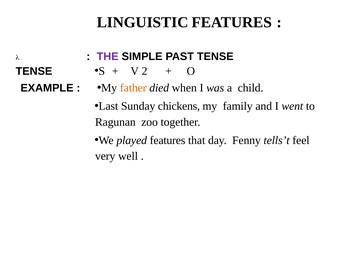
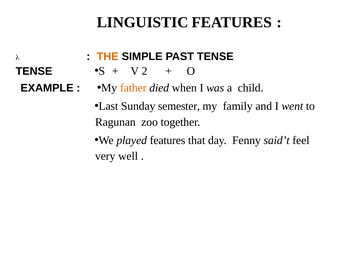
THE colour: purple -> orange
chickens: chickens -> semester
tells’t: tells’t -> said’t
